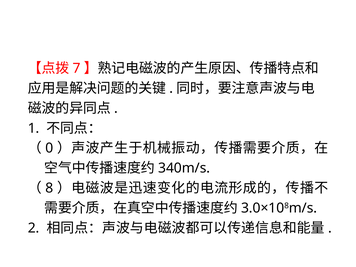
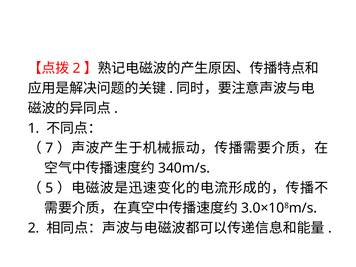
7 at (77, 68): 7 -> 2
0: 0 -> 7
8: 8 -> 5
